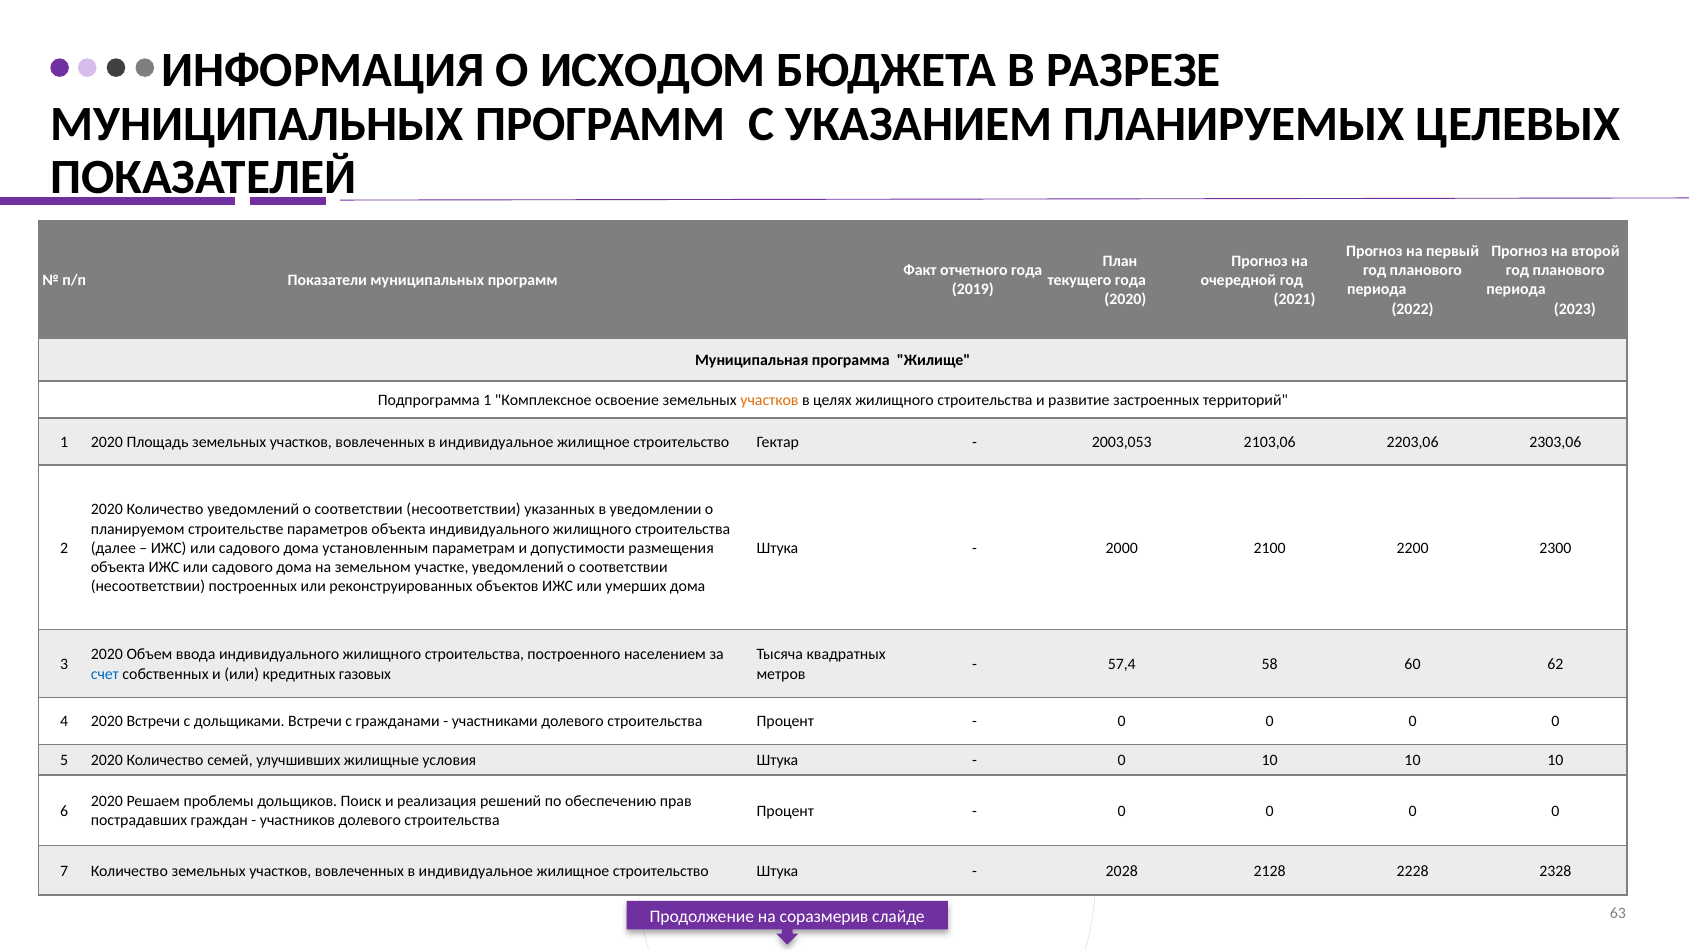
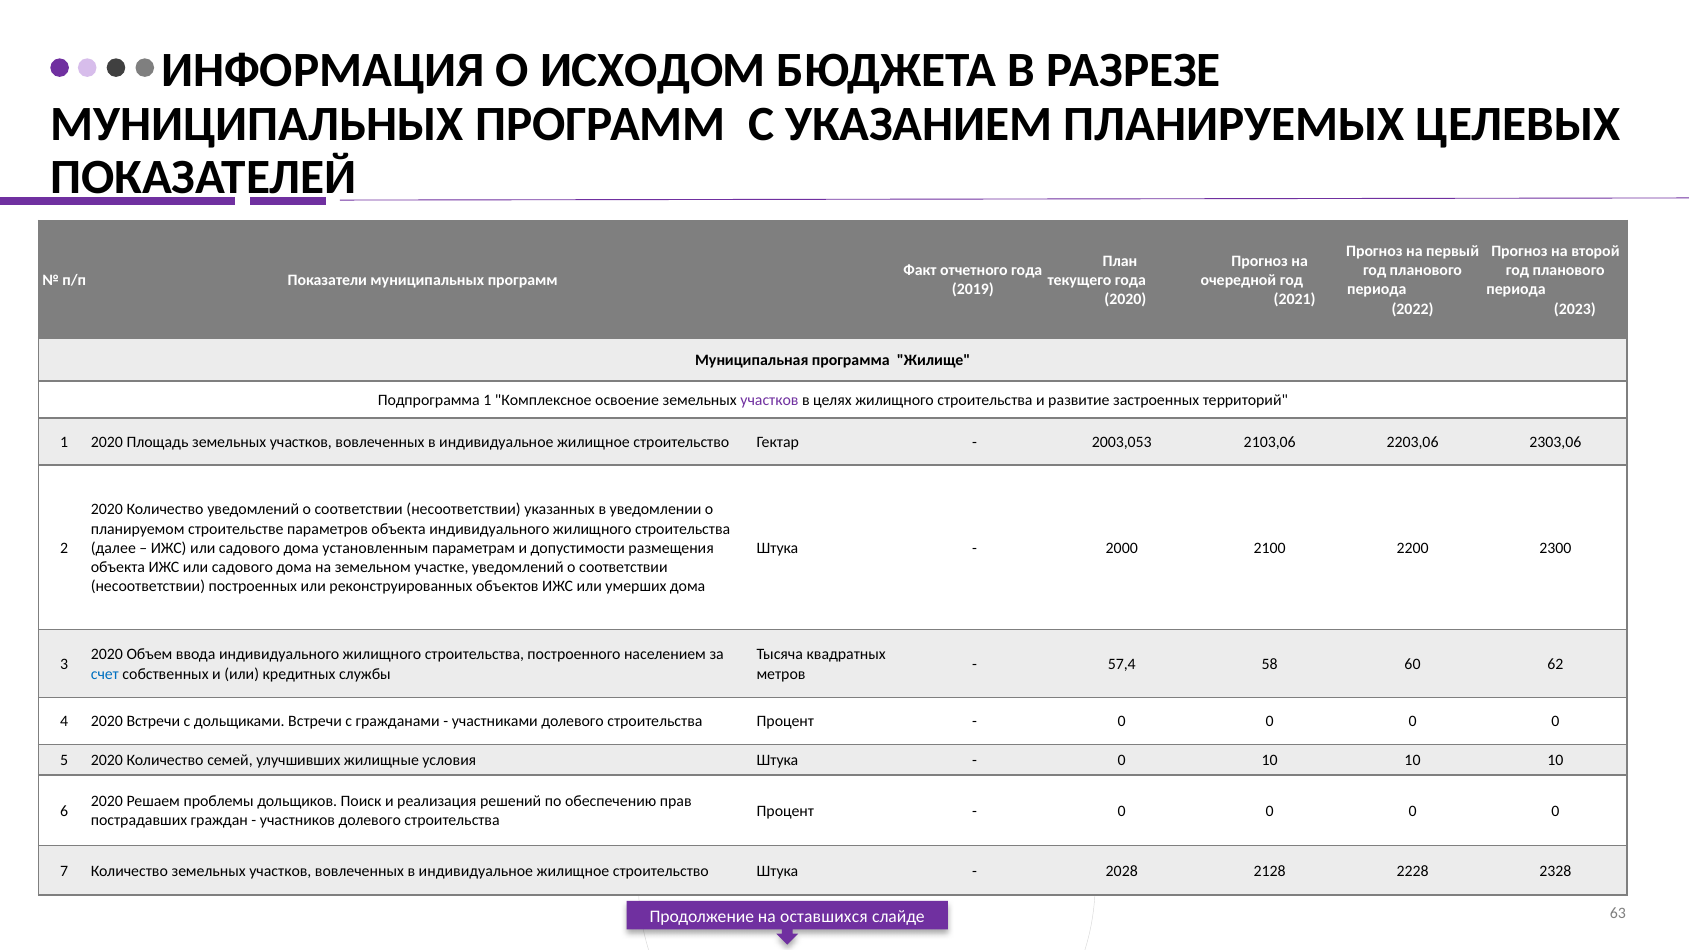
участков at (769, 400) colour: orange -> purple
газовых: газовых -> службы
соразмерив: соразмерив -> оставшихся
